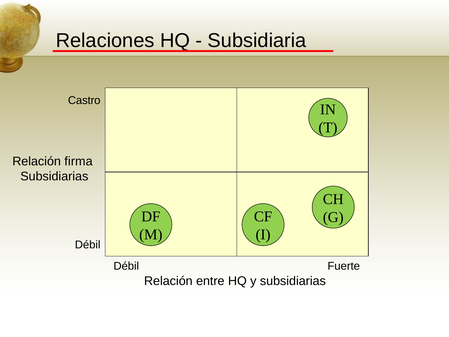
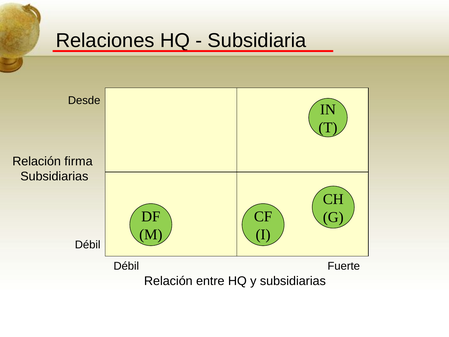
Castro: Castro -> Desde
